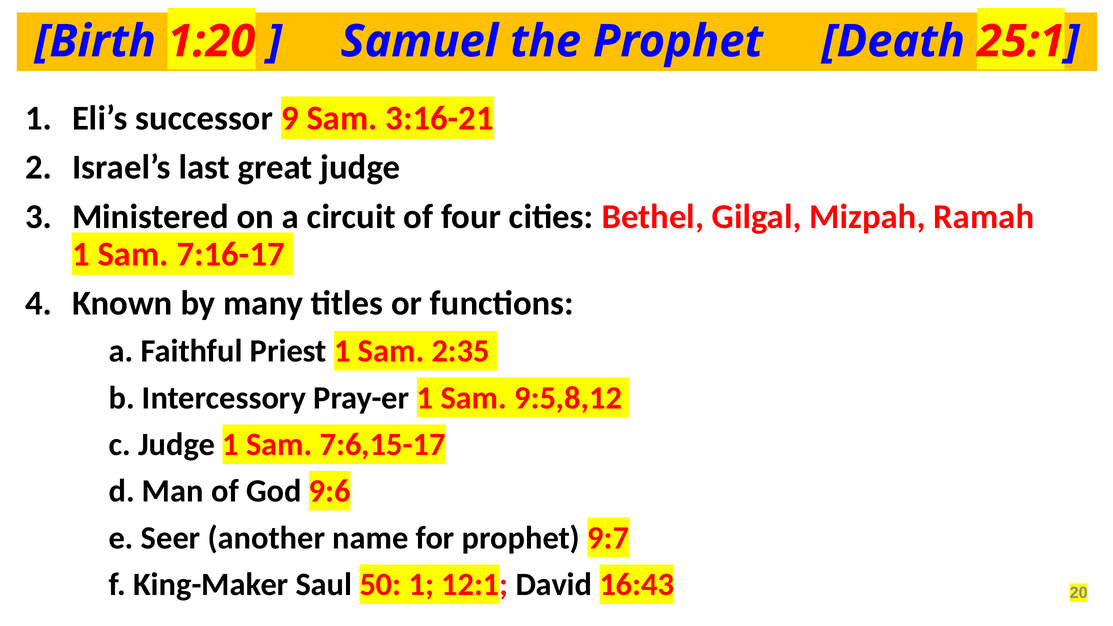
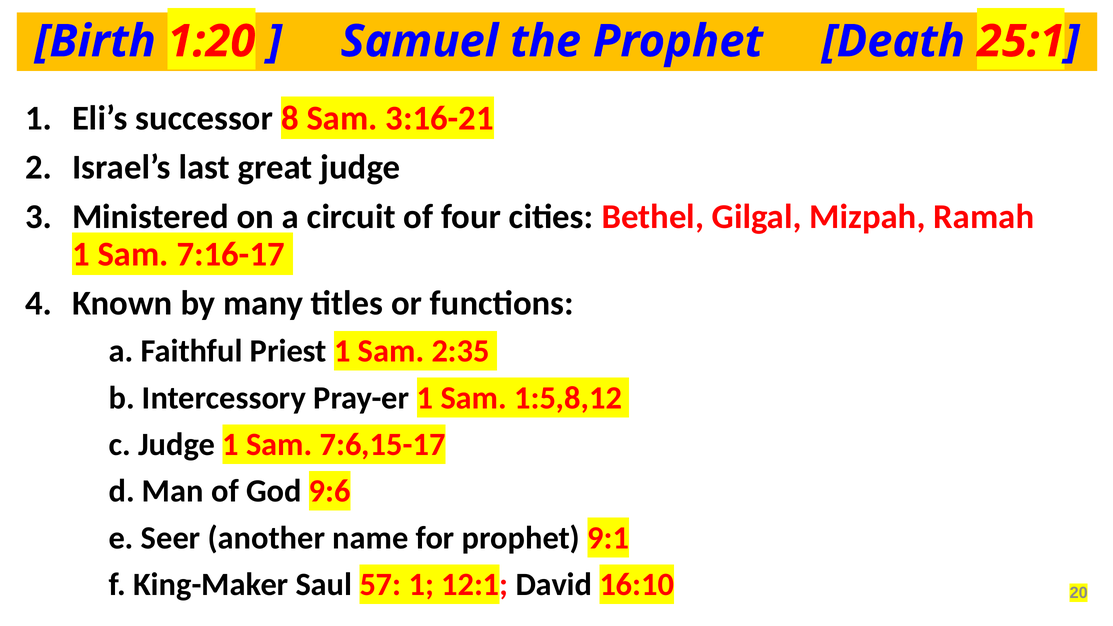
9: 9 -> 8
9:5,8,12: 9:5,8,12 -> 1:5,8,12
9:7: 9:7 -> 9:1
50: 50 -> 57
16:43: 16:43 -> 16:10
